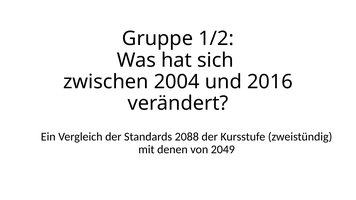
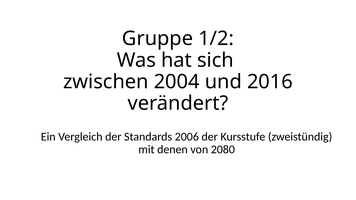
2088: 2088 -> 2006
2049: 2049 -> 2080
